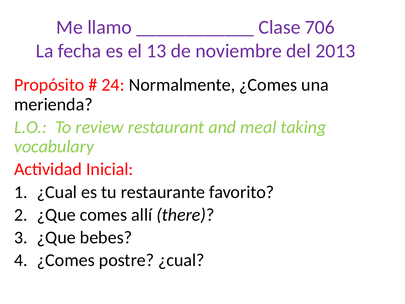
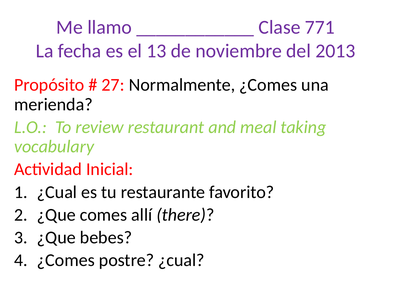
706: 706 -> 771
24: 24 -> 27
